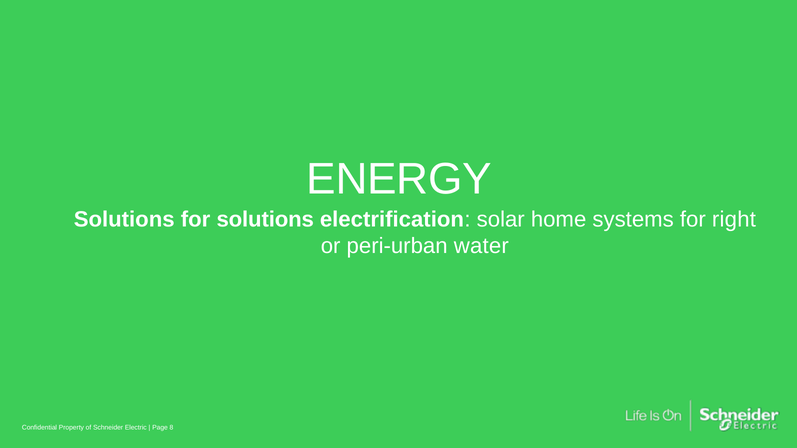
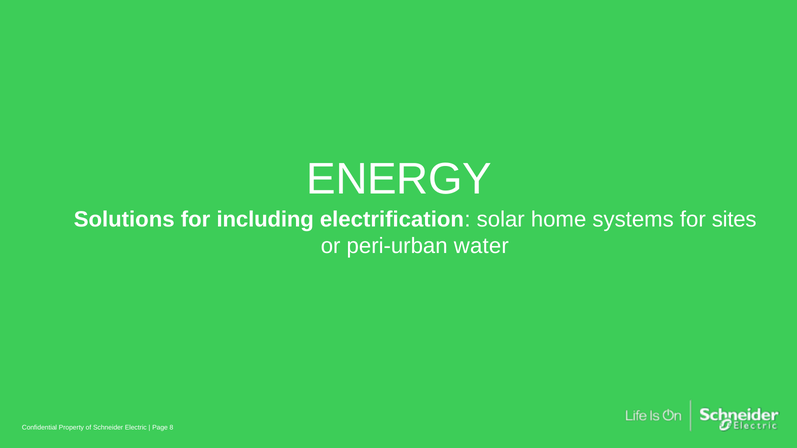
for solutions: solutions -> including
right: right -> sites
